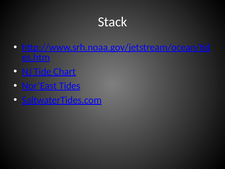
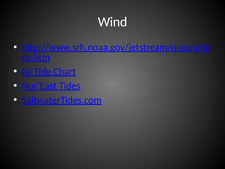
Stack: Stack -> Wind
